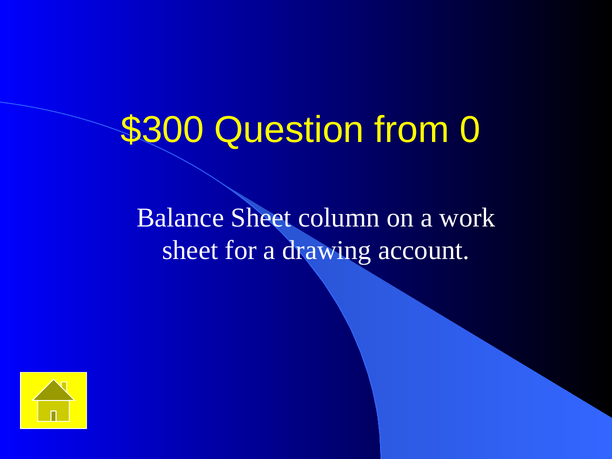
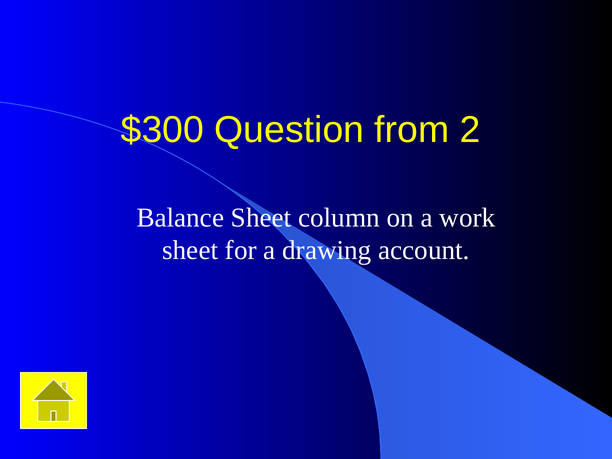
0: 0 -> 2
